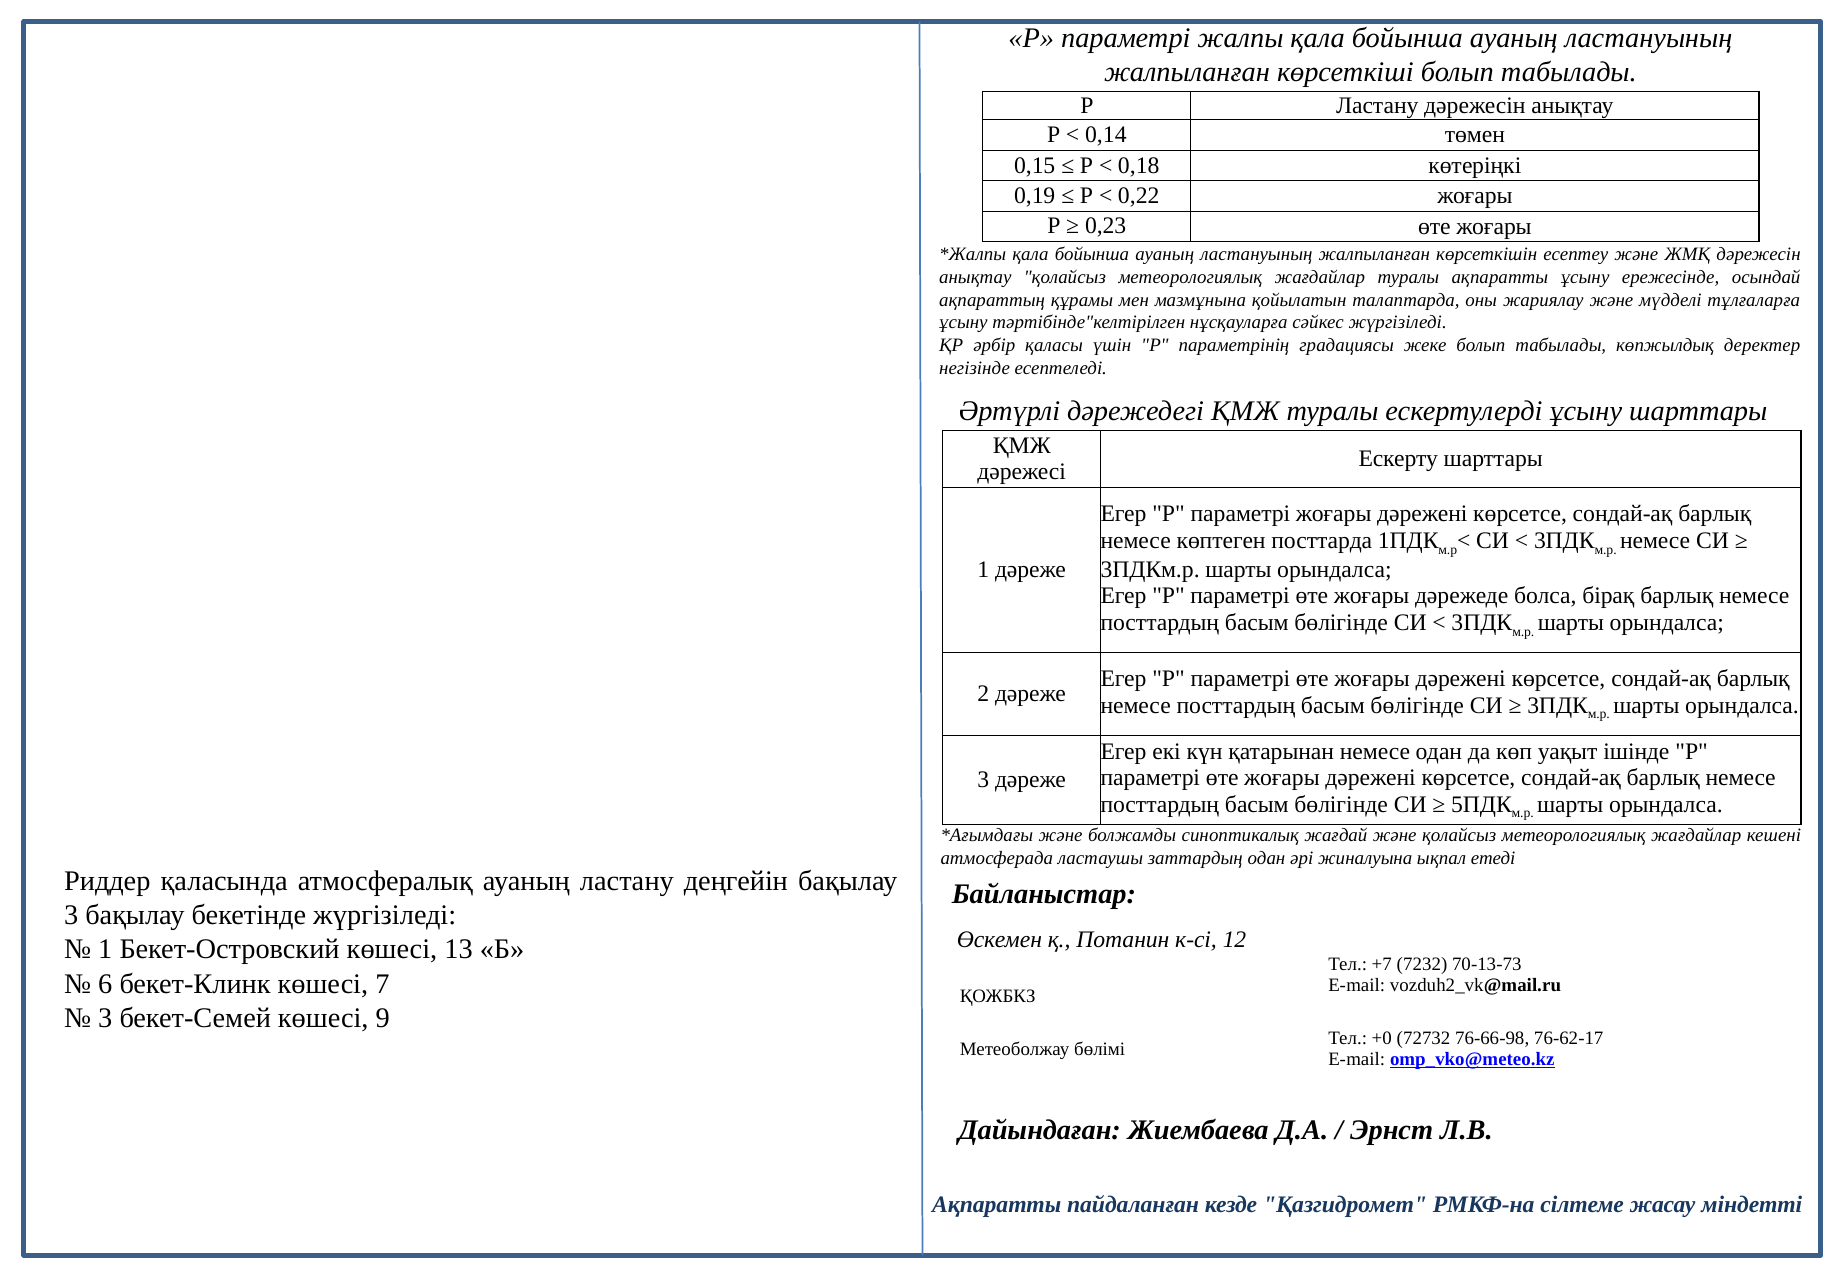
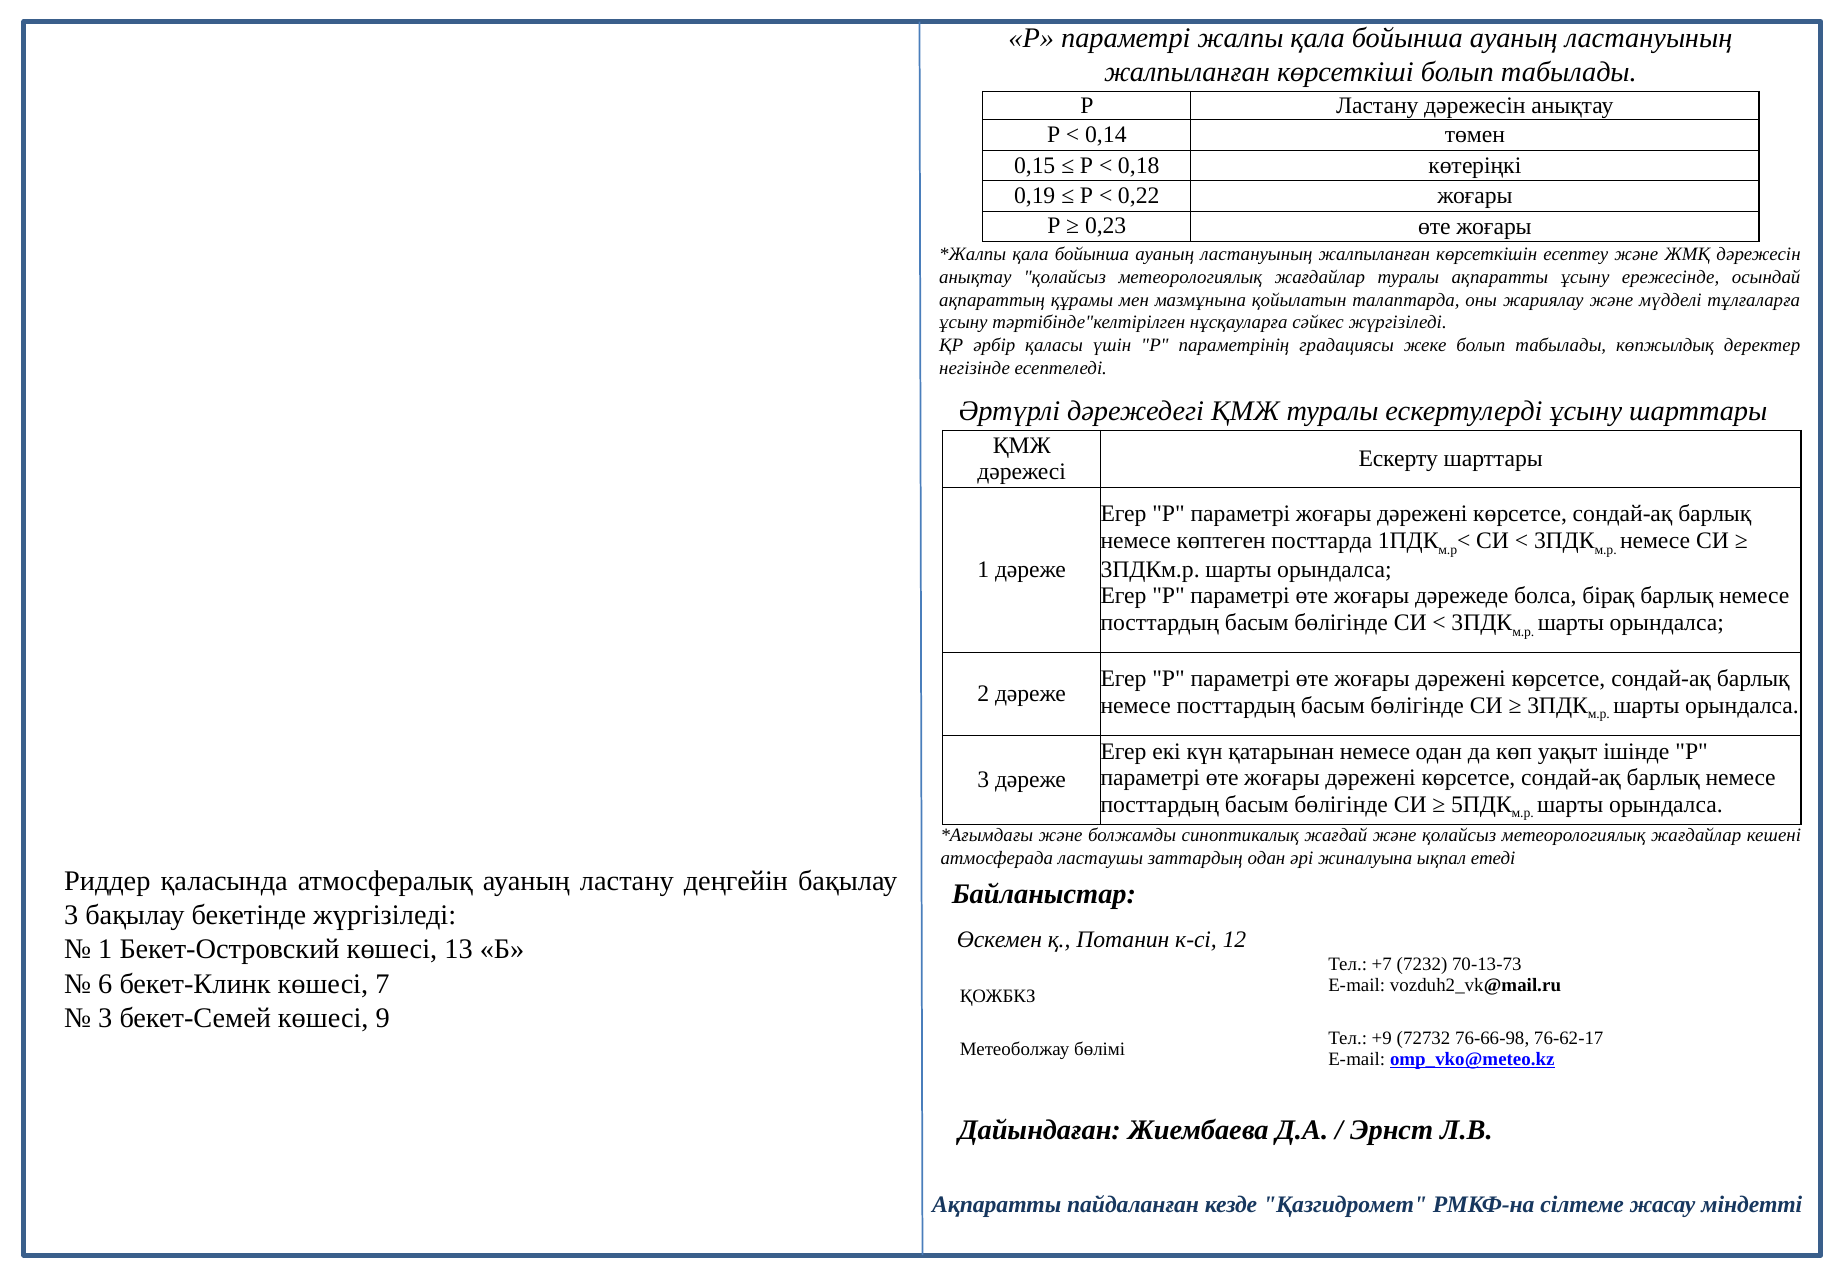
+0: +0 -> +9
